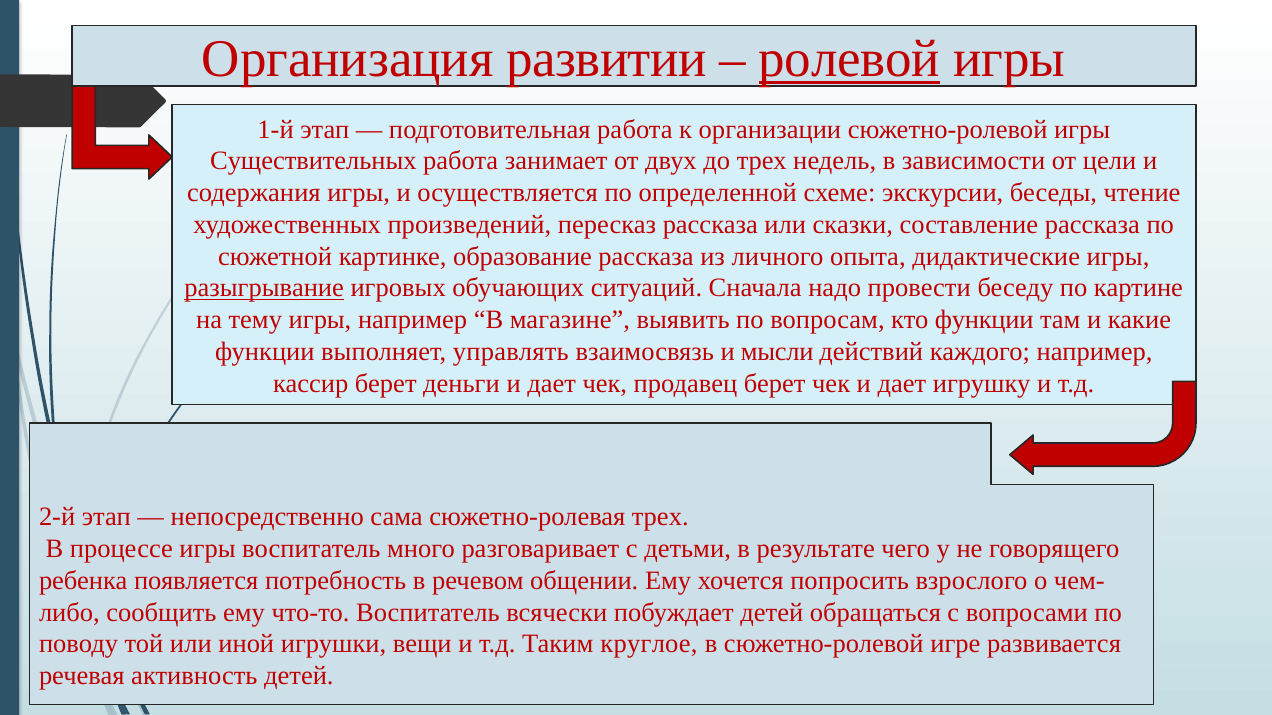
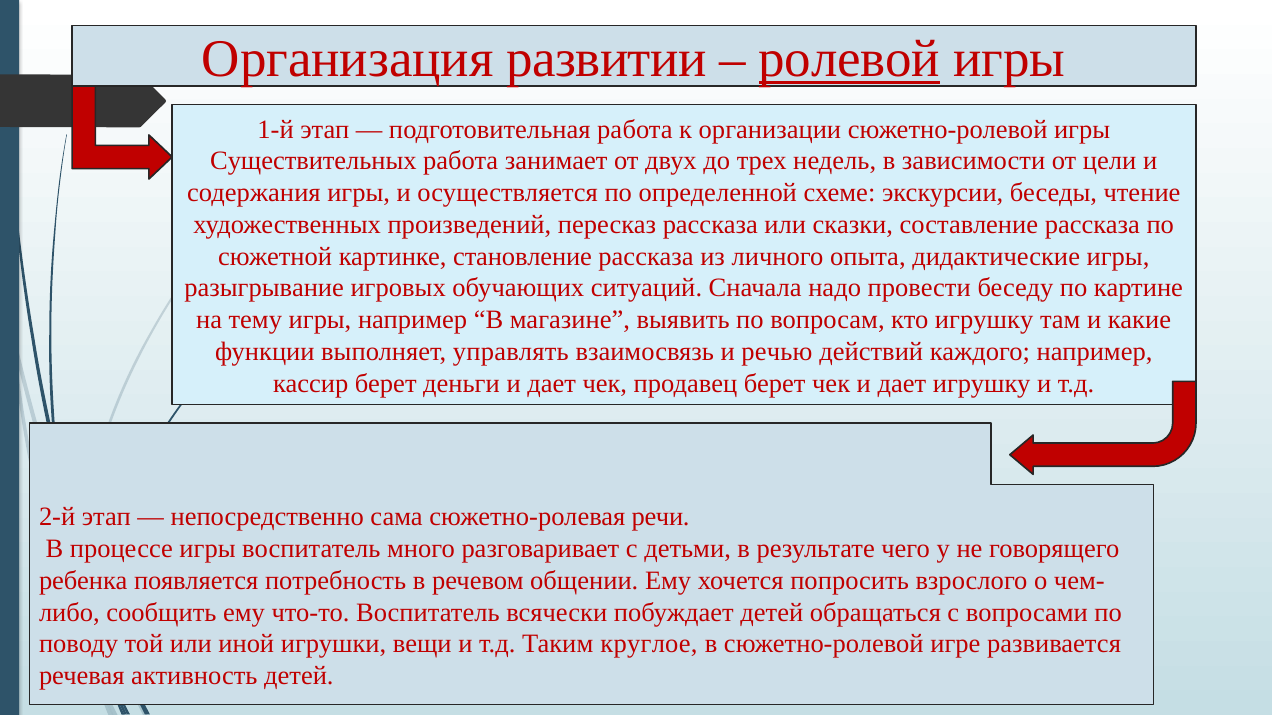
образование: образование -> становление
разыгрывание underline: present -> none
кто функции: функции -> игрушку
мысли: мысли -> речью
сюжетно-ролевая трех: трех -> речи
